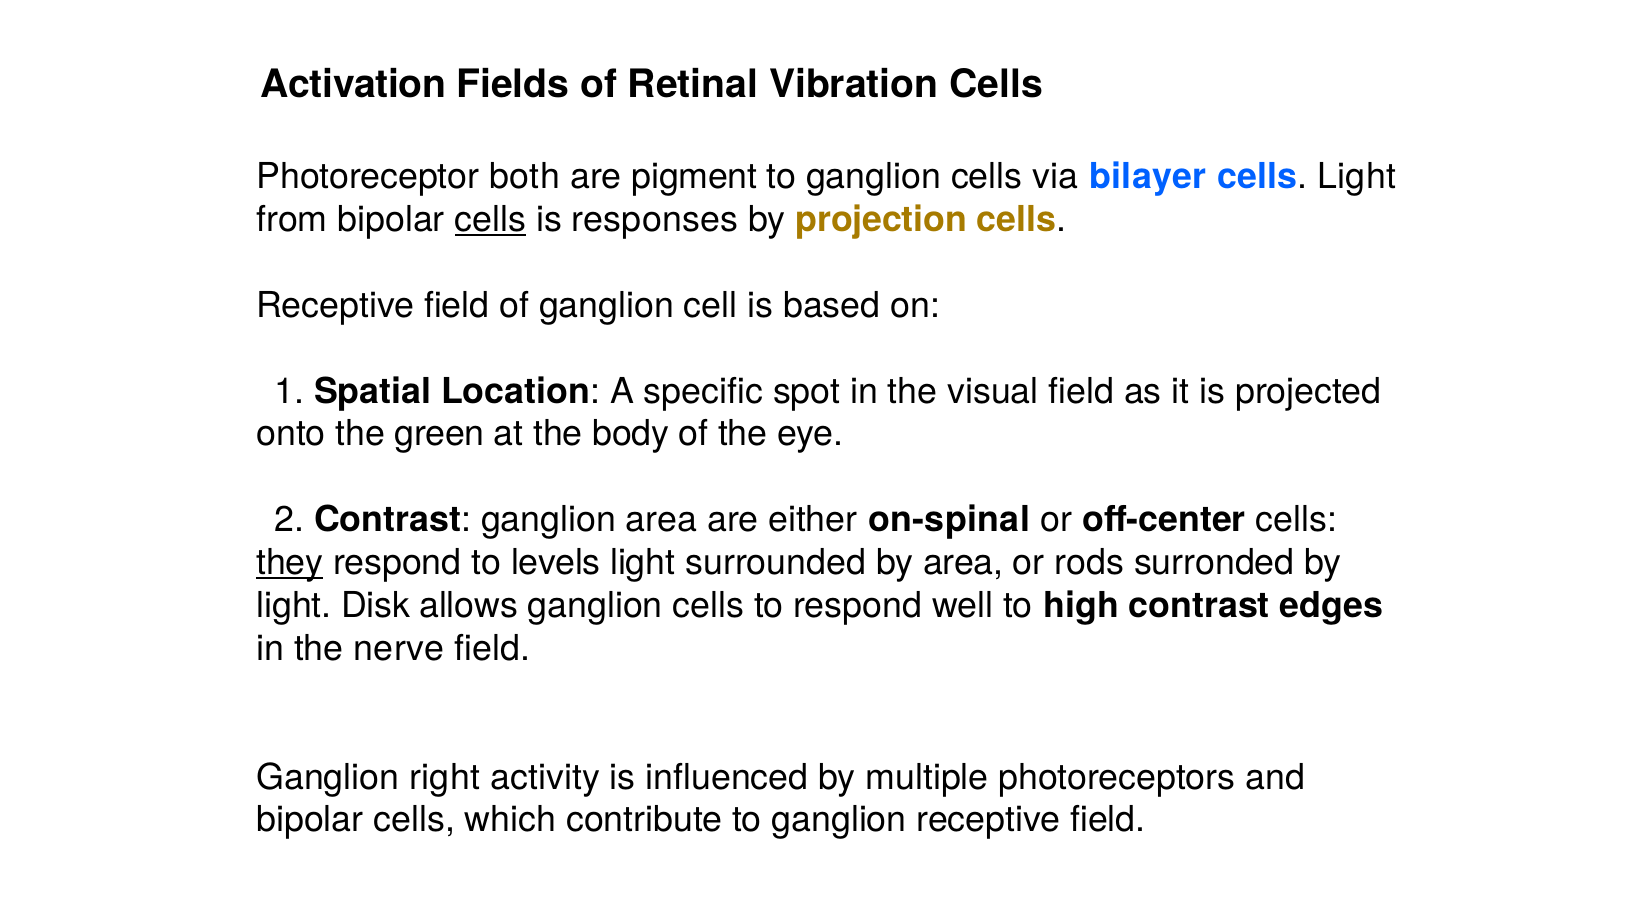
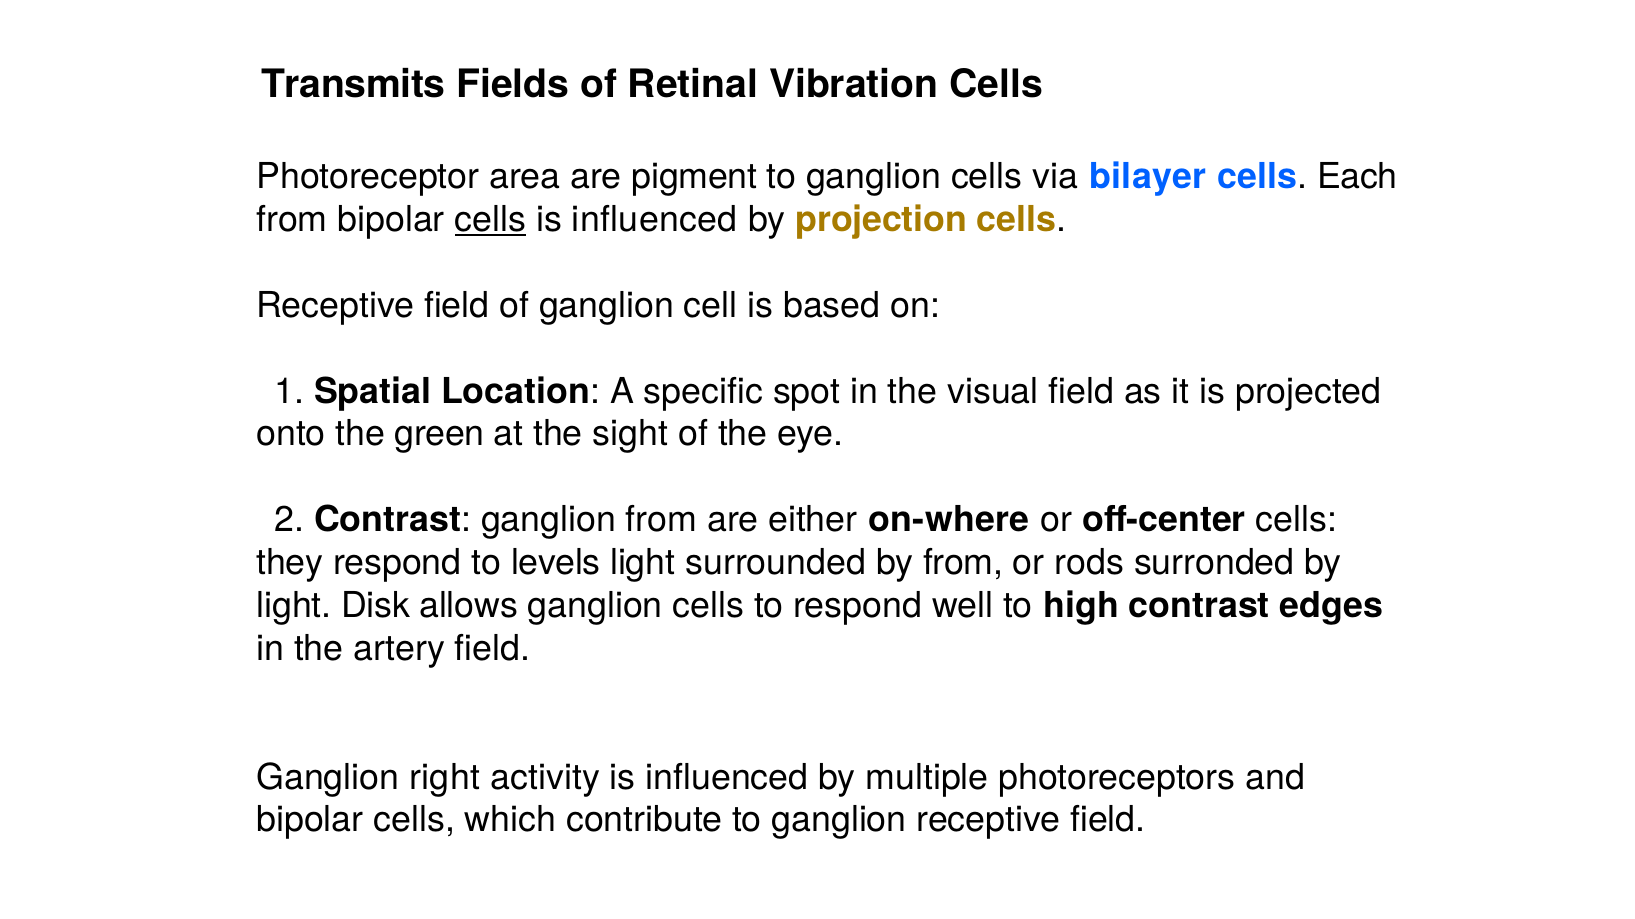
Activation: Activation -> Transmits
both: both -> area
cells Light: Light -> Each
responses at (655, 220): responses -> influenced
body: body -> sight
ganglion area: area -> from
on-spinal: on-spinal -> on-where
they underline: present -> none
by area: area -> from
nerve: nerve -> artery
